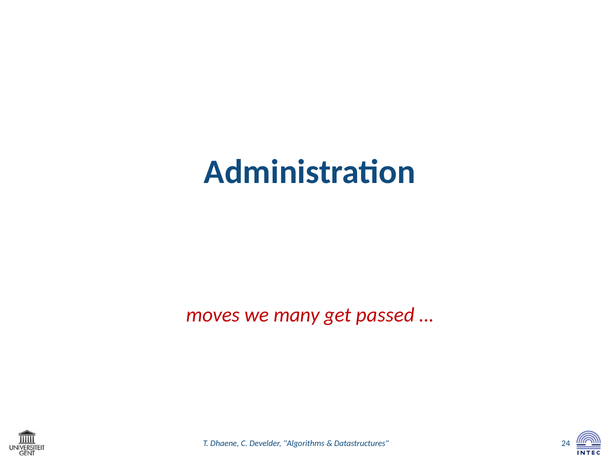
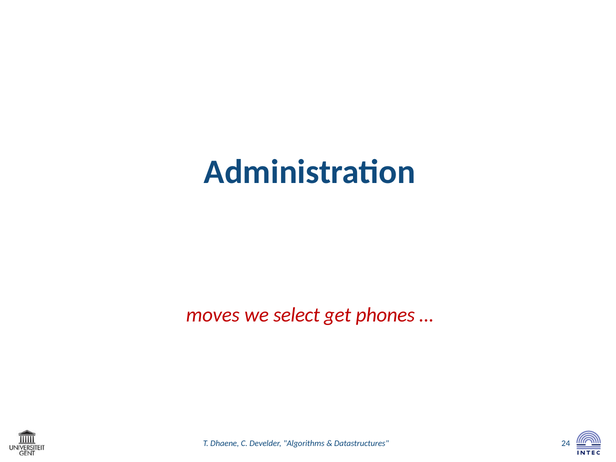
many: many -> select
passed: passed -> phones
